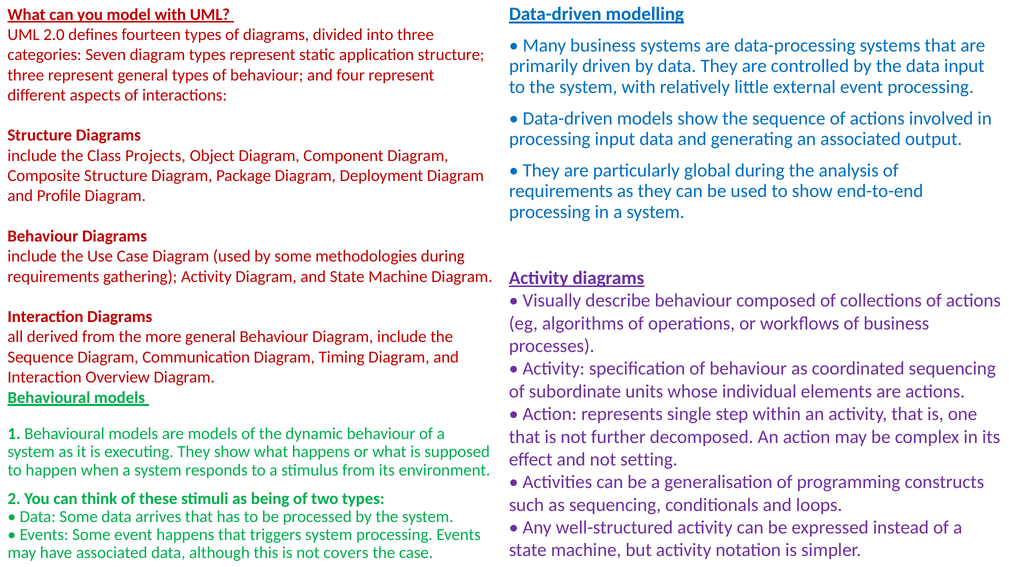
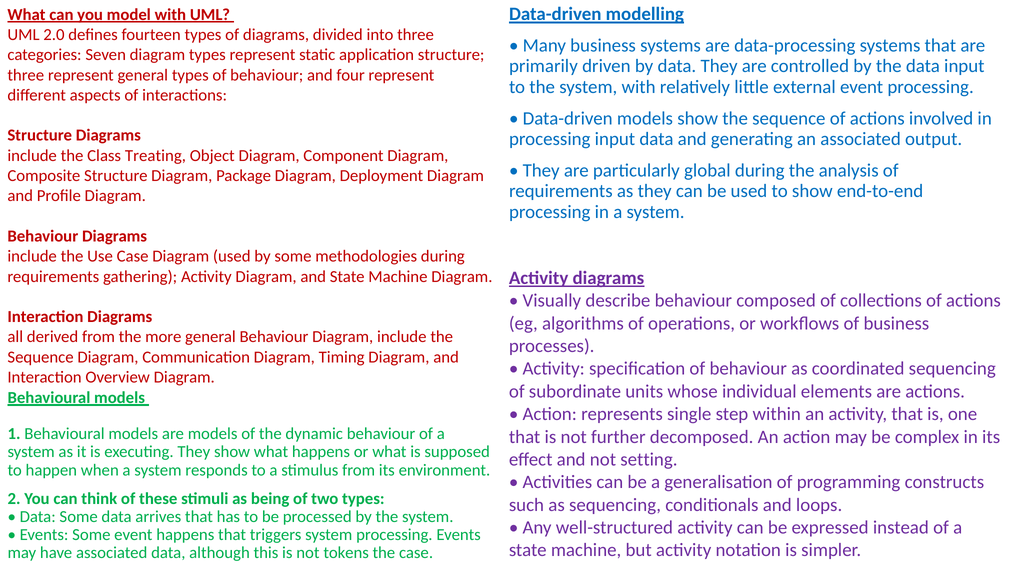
Projects: Projects -> Treating
covers: covers -> tokens
